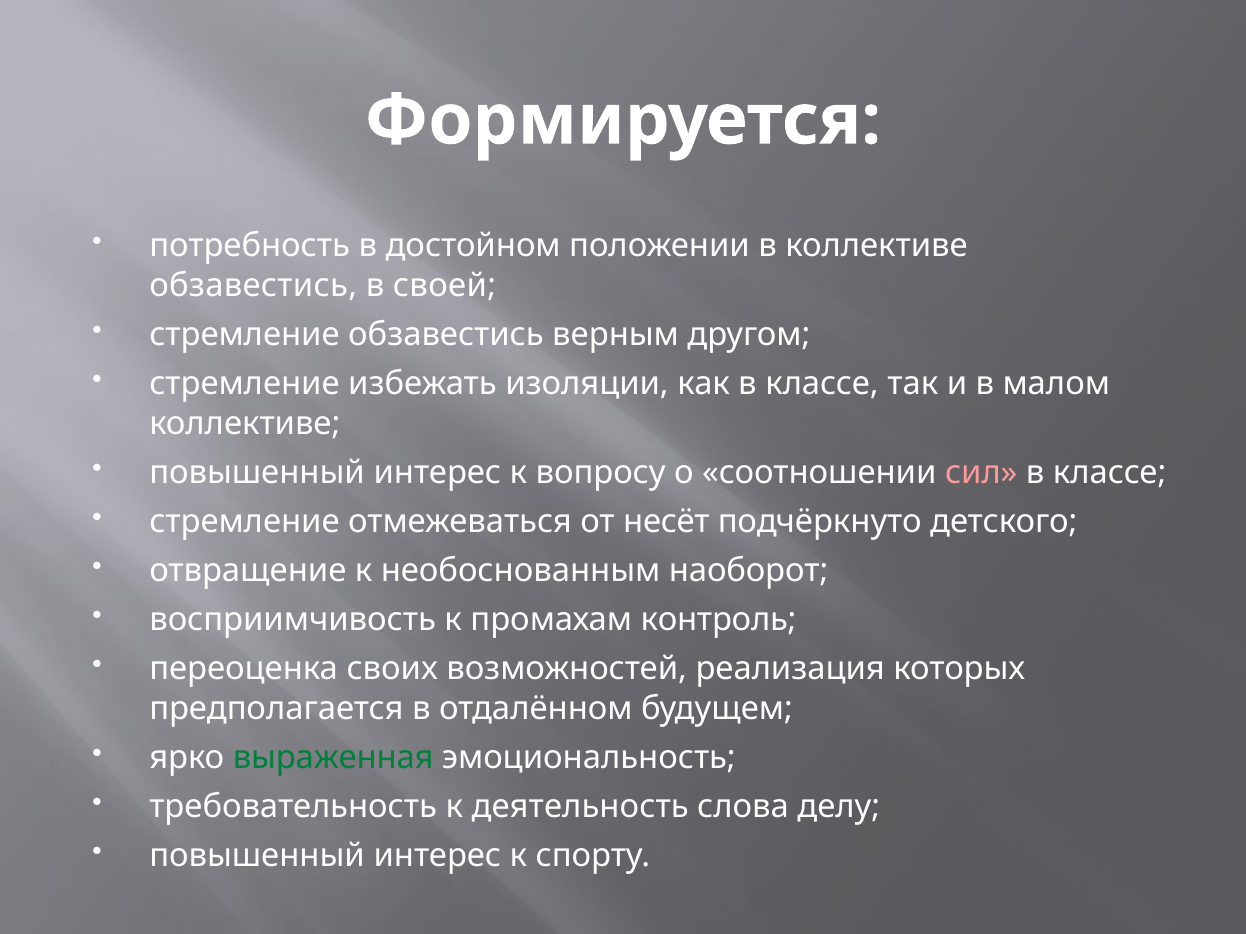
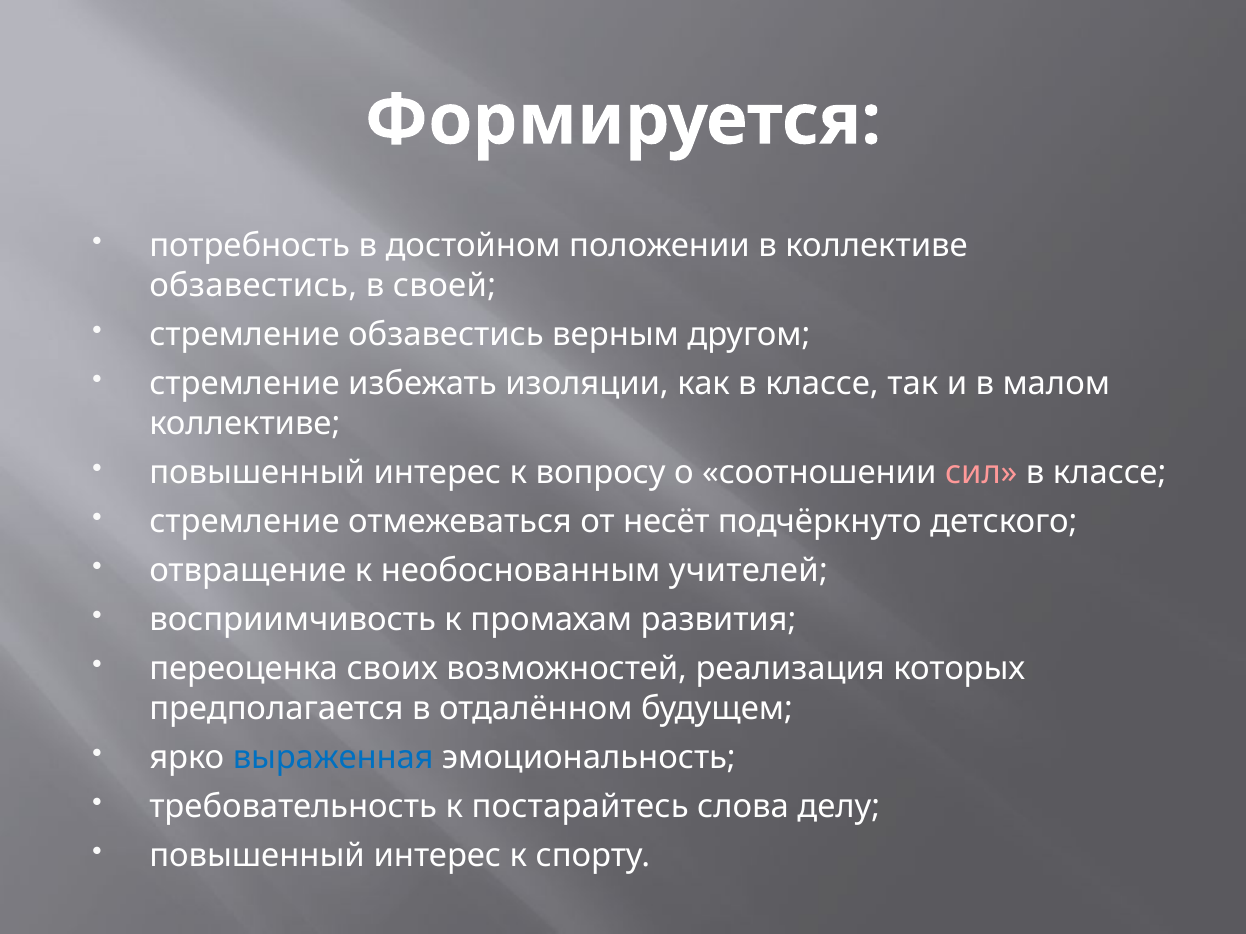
наоборот: наоборот -> учителей
контроль: контроль -> развития
выраженная colour: green -> blue
деятельность: деятельность -> постарайтесь
